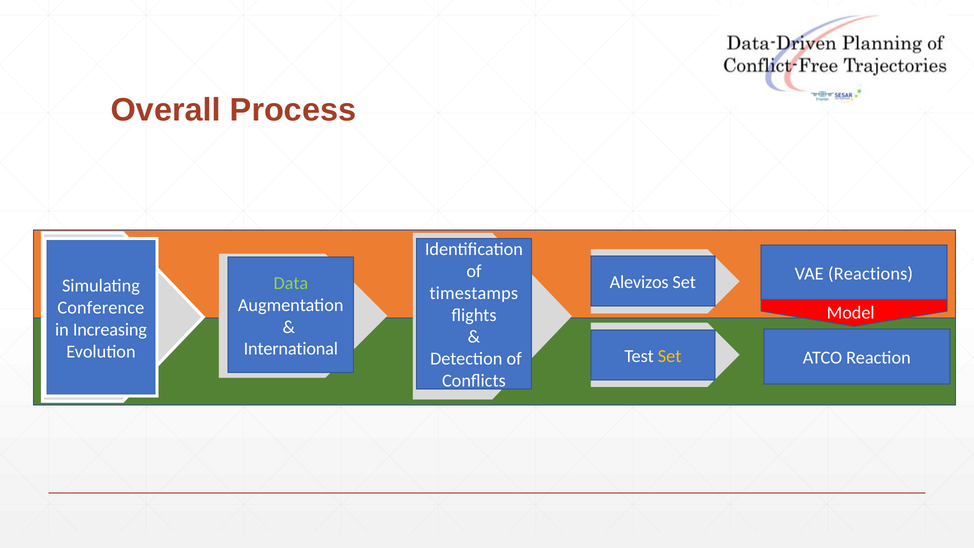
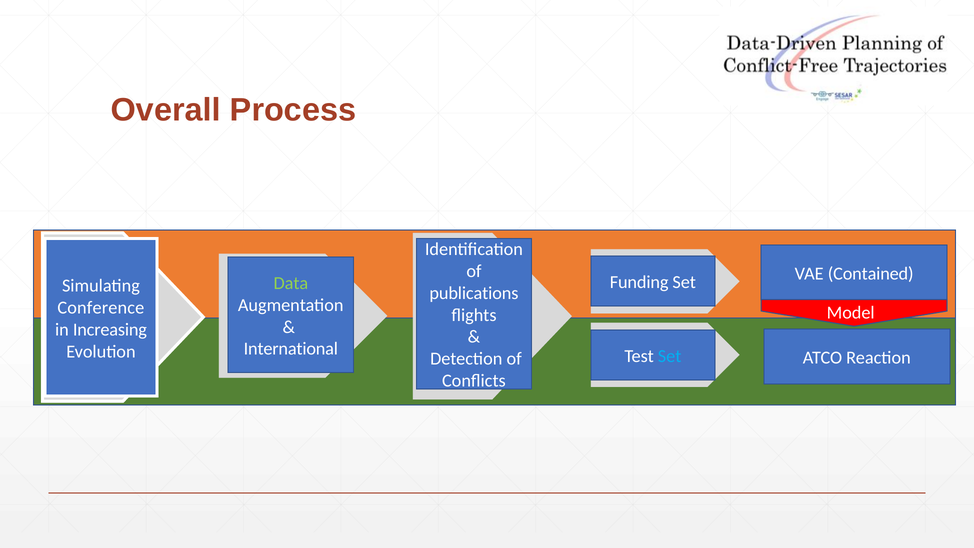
Reactions: Reactions -> Contained
Alevizos: Alevizos -> Funding
timestamps: timestamps -> publications
Set at (670, 356) colour: yellow -> light blue
